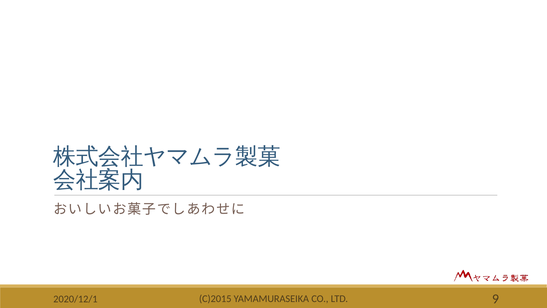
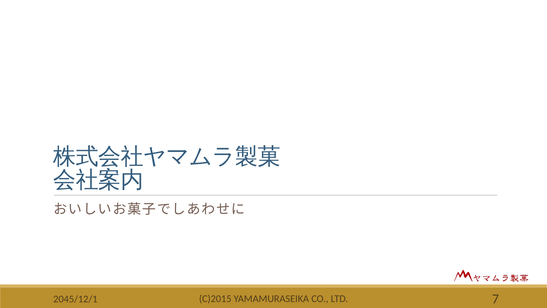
9: 9 -> 7
2020/12/1: 2020/12/1 -> 2045/12/1
